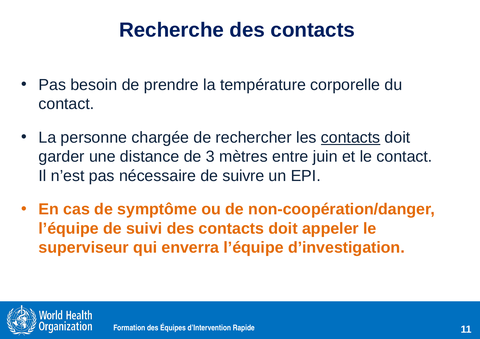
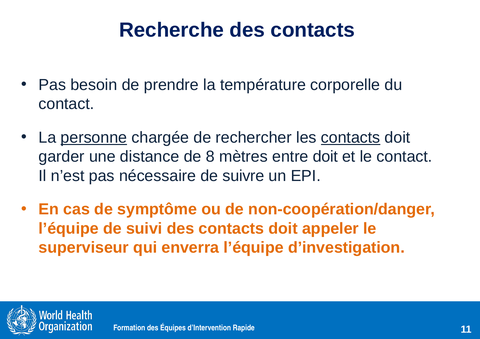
personne underline: none -> present
3: 3 -> 8
entre juin: juin -> doit
